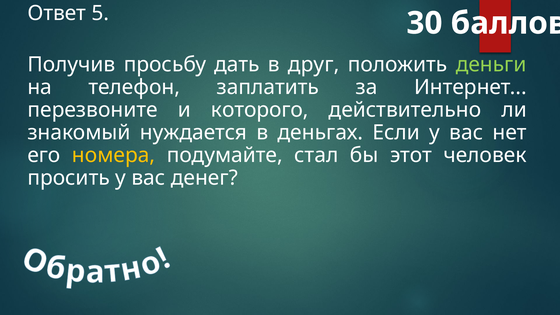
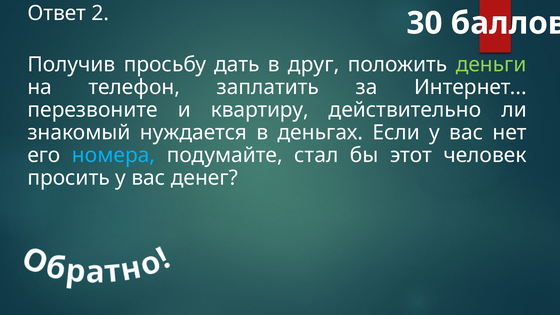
5: 5 -> 2
которого: которого -> квартиру
номера colour: yellow -> light blue
